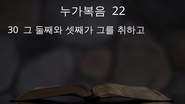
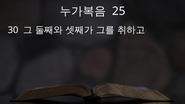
22: 22 -> 25
